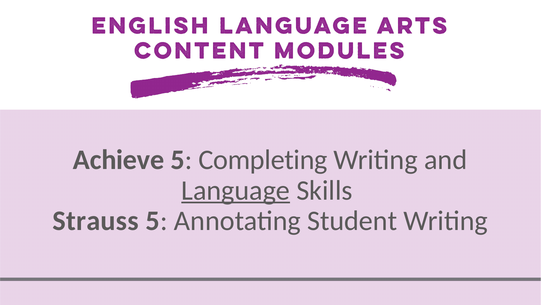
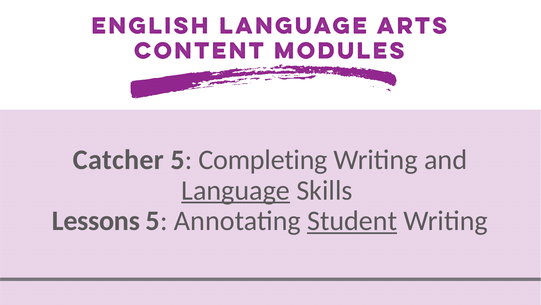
Achieve: Achieve -> Catcher
Strauss: Strauss -> Lessons
Student underline: none -> present
